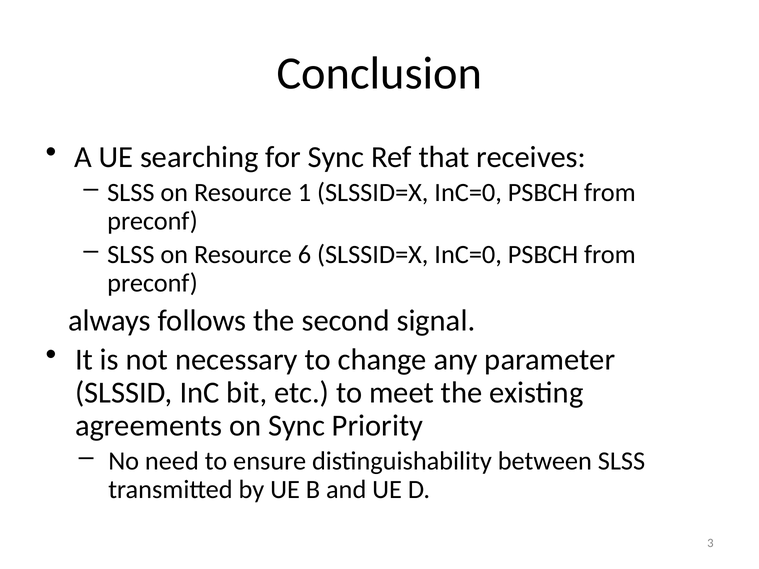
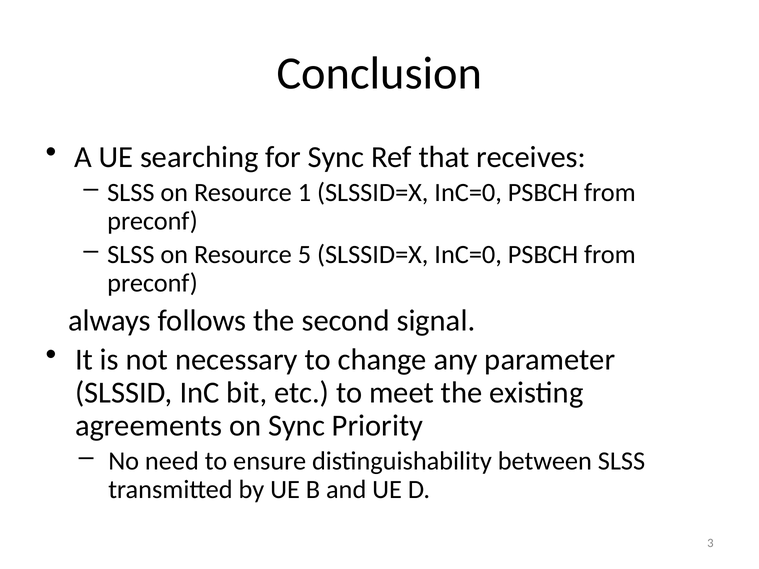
6: 6 -> 5
